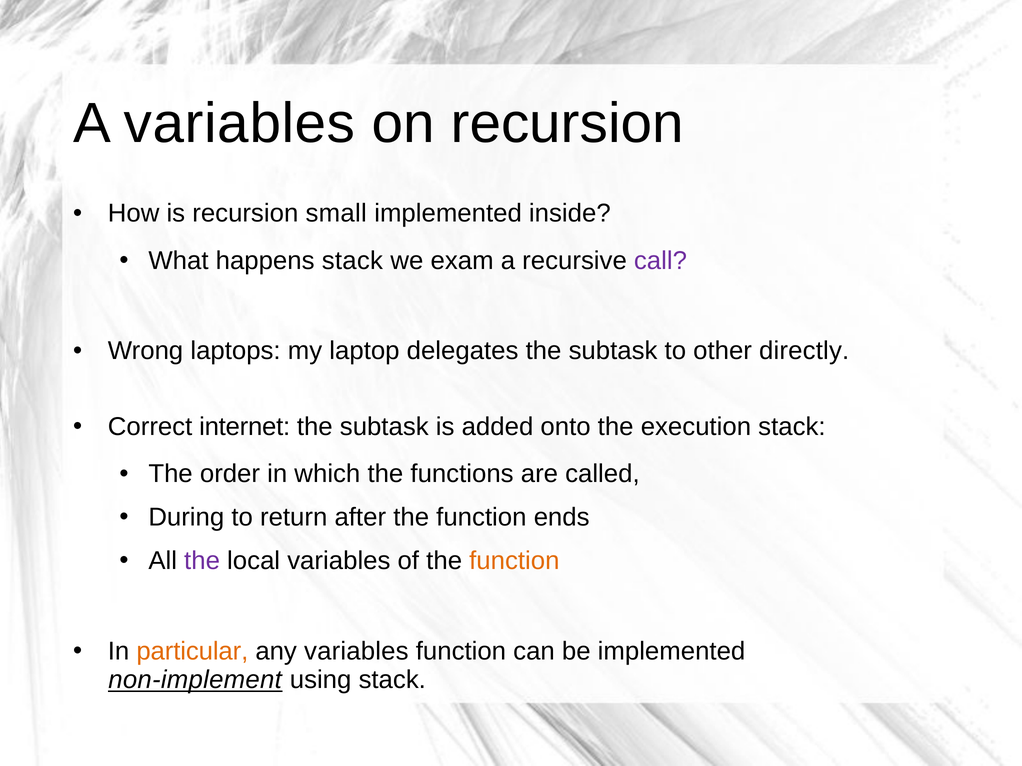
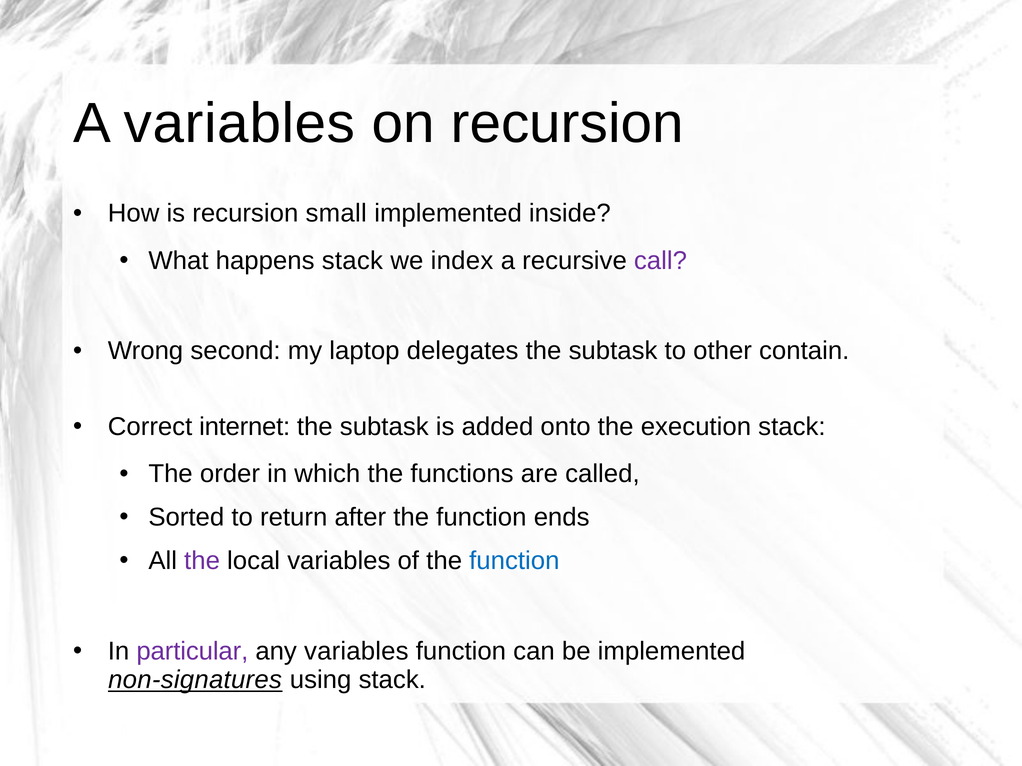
exam: exam -> index
laptops: laptops -> second
directly: directly -> contain
During: During -> Sorted
function at (514, 561) colour: orange -> blue
particular colour: orange -> purple
non-implement: non-implement -> non-signatures
